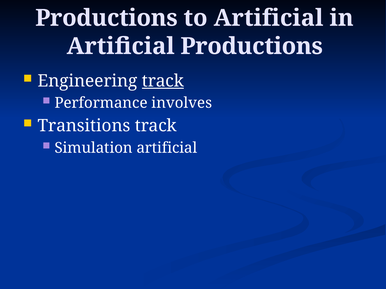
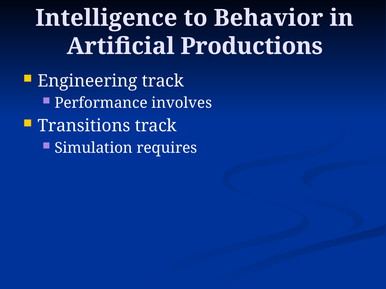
Productions at (106, 18): Productions -> Intelligence
to Artificial: Artificial -> Behavior
track at (163, 81) underline: present -> none
Simulation artificial: artificial -> requires
